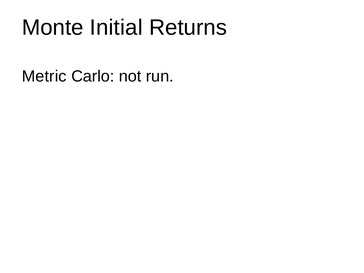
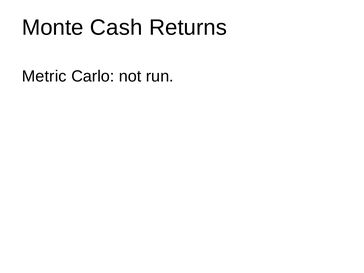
Initial: Initial -> Cash
